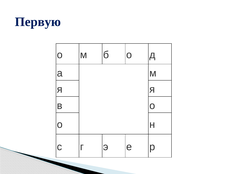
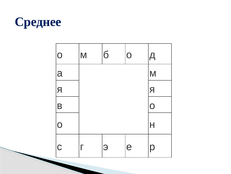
Первую: Первую -> Среднее
